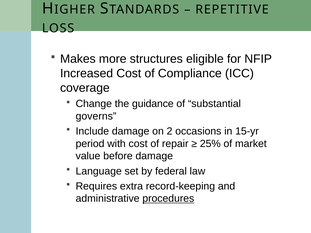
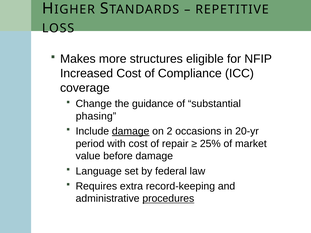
governs: governs -> phasing
damage at (131, 131) underline: none -> present
15-yr: 15-yr -> 20-yr
